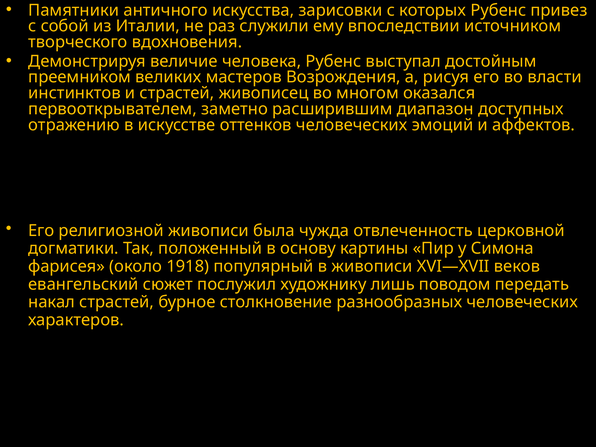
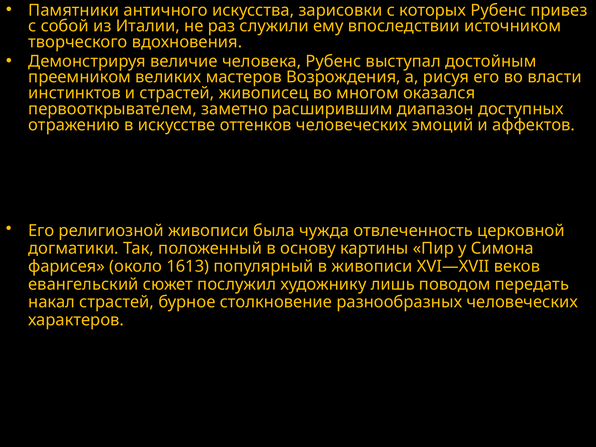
1918: 1918 -> 1613
